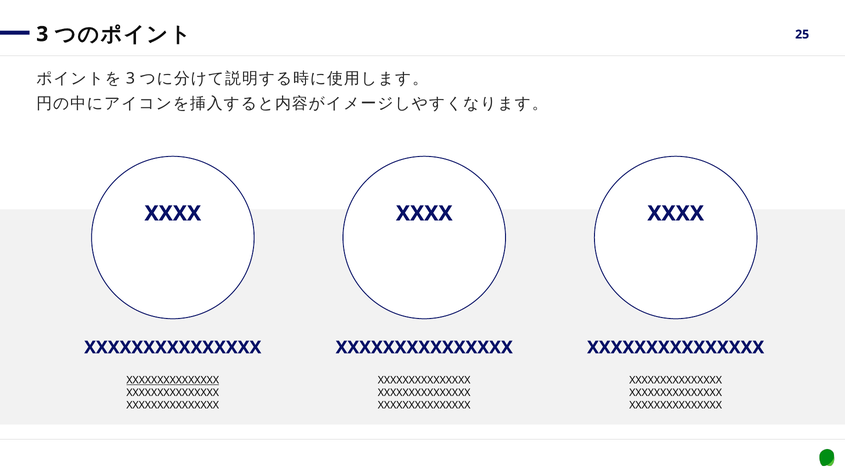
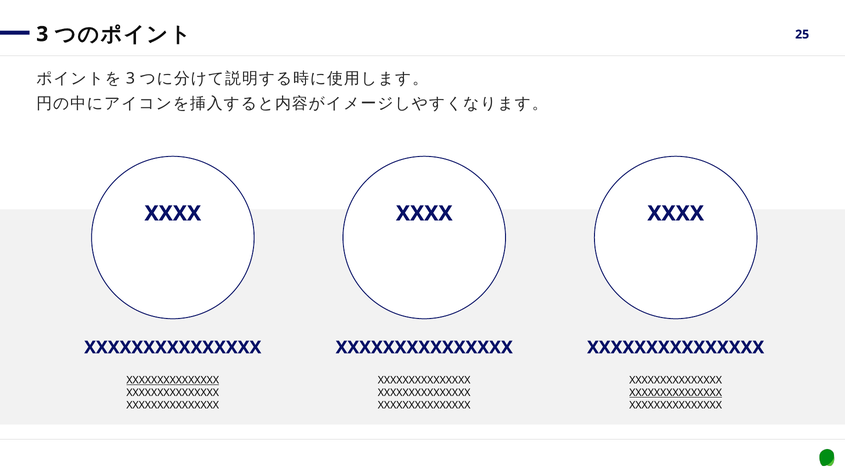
XXXXXXXXXXXXXXX at (676, 393) underline: none -> present
